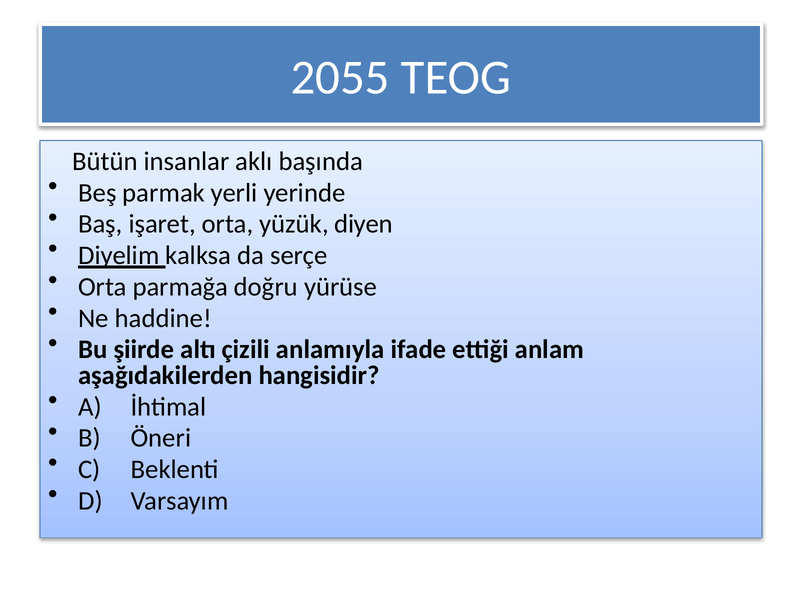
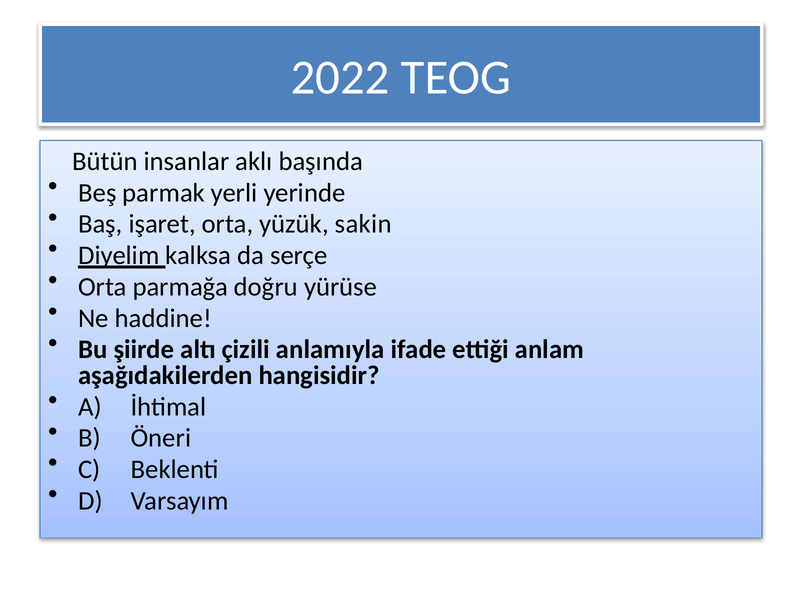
2055: 2055 -> 2022
diyen: diyen -> sakin
